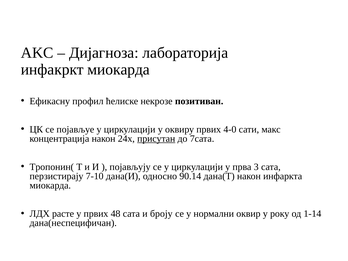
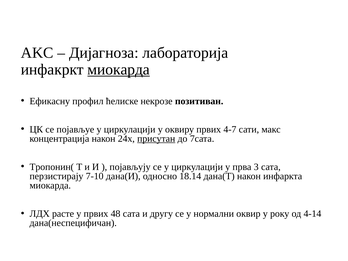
миокарда at (119, 69) underline: none -> present
4-0: 4-0 -> 4-7
90.14: 90.14 -> 18.14
броју: броју -> другу
1-14: 1-14 -> 4-14
